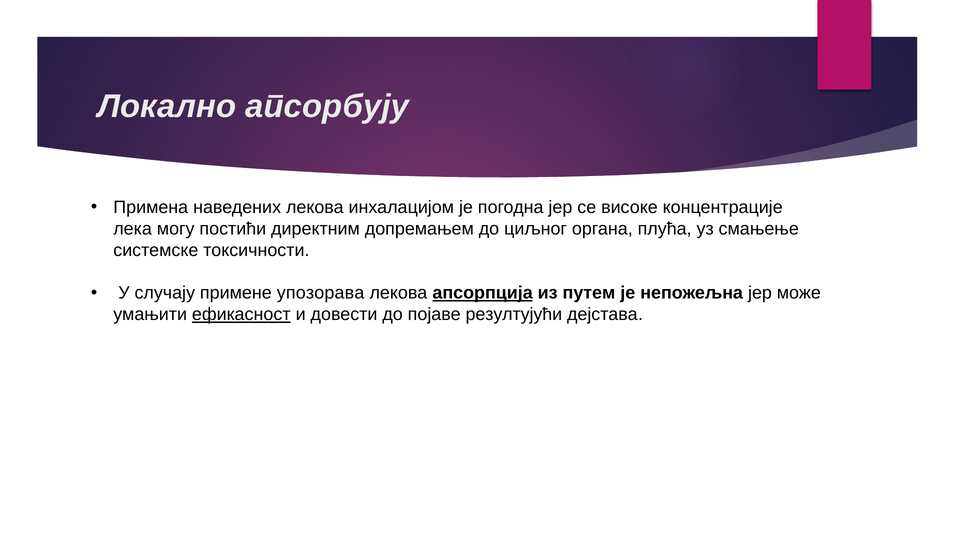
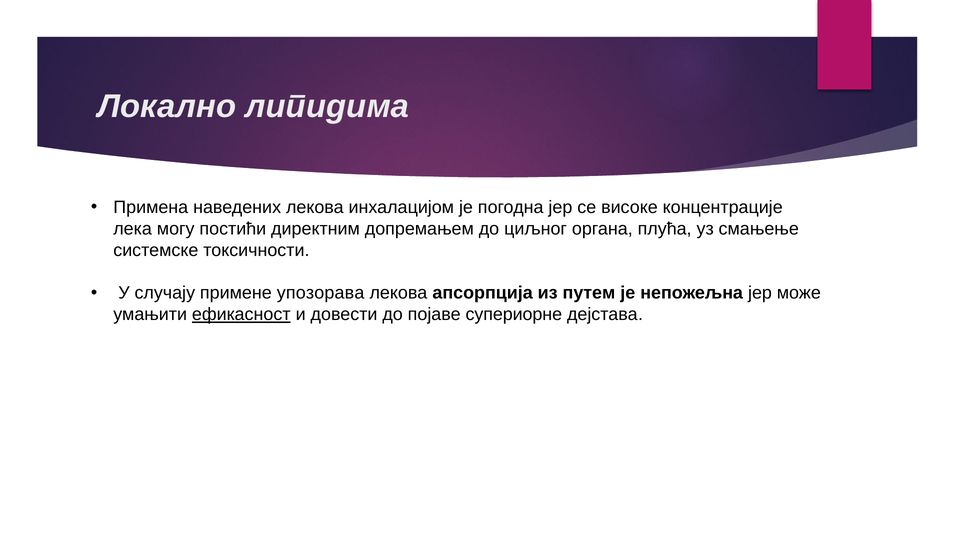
апсорбују: апсорбују -> липидима
апсорпција underline: present -> none
резултујући: резултујући -> супериорне
